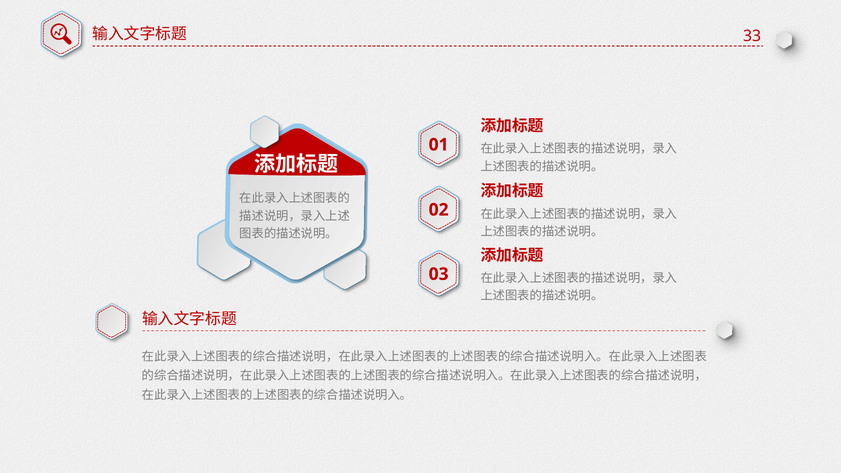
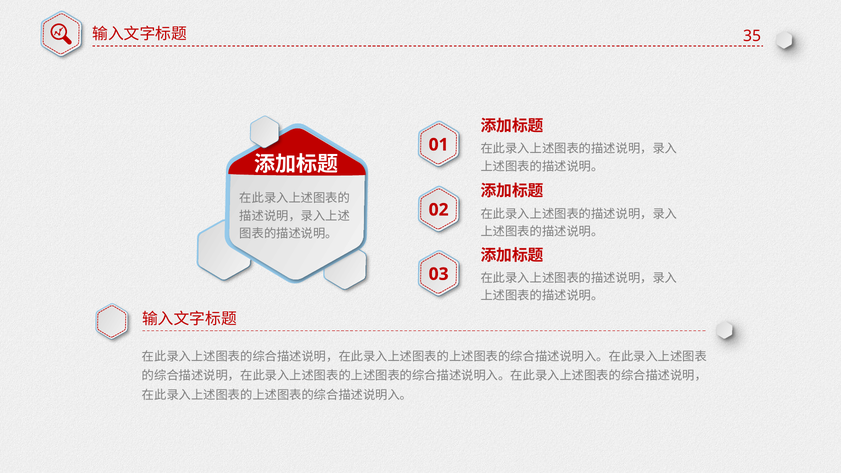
33: 33 -> 35
